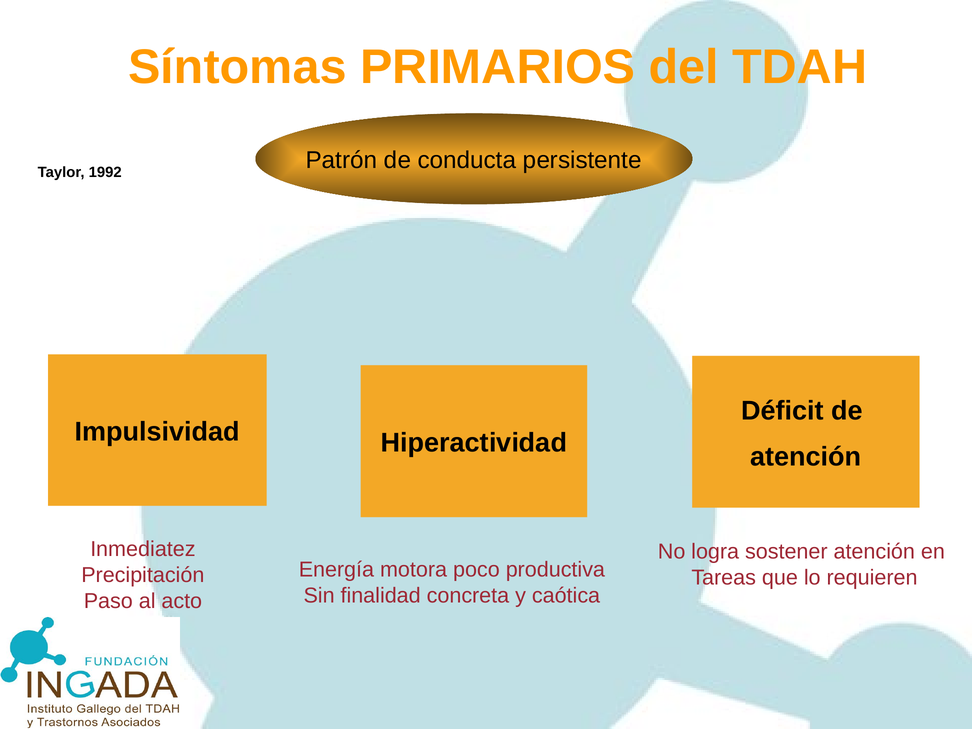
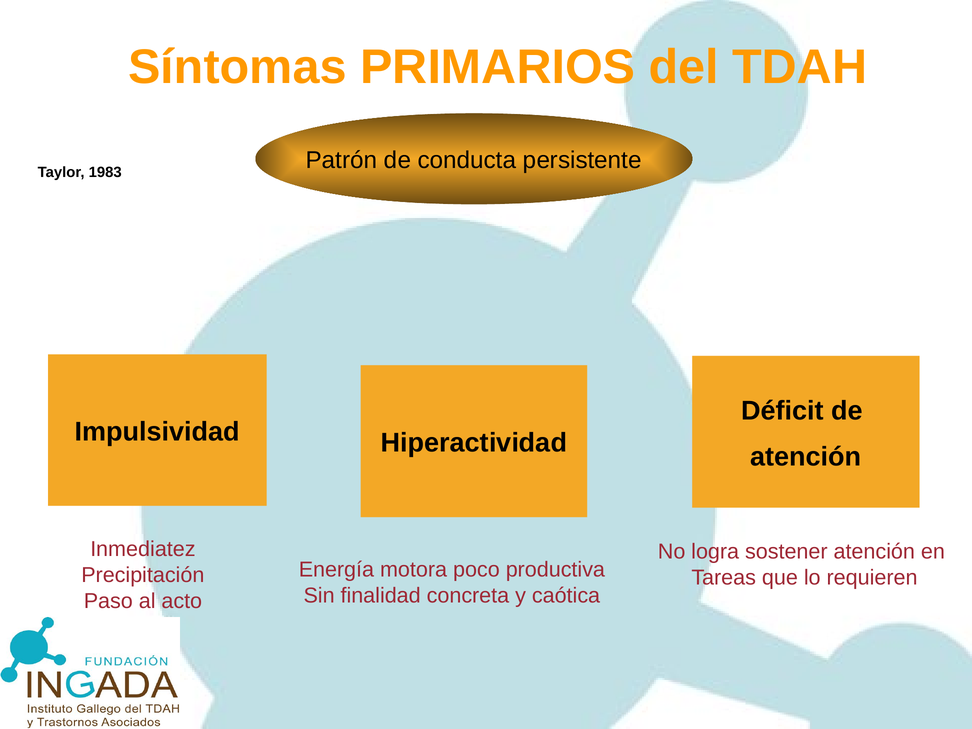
1992: 1992 -> 1983
